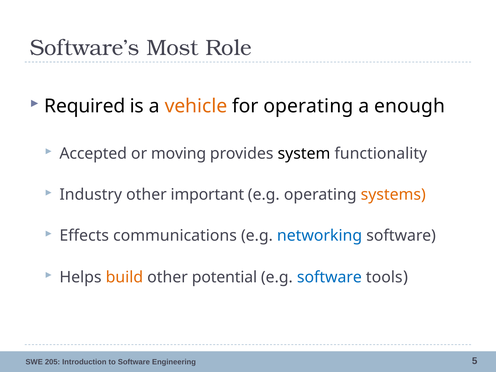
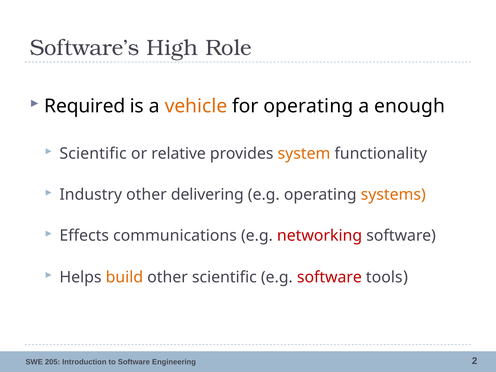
Most: Most -> High
Accepted at (93, 154): Accepted -> Scientific
moving: moving -> relative
system colour: black -> orange
important: important -> delivering
networking colour: blue -> red
other potential: potential -> scientific
software at (329, 277) colour: blue -> red
5: 5 -> 2
